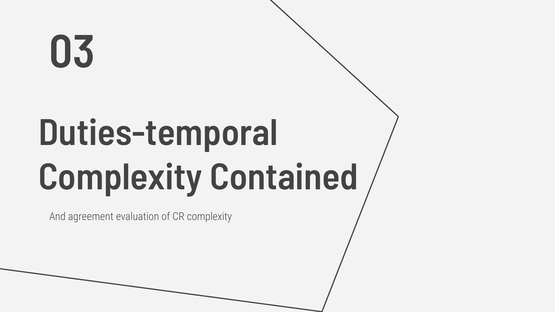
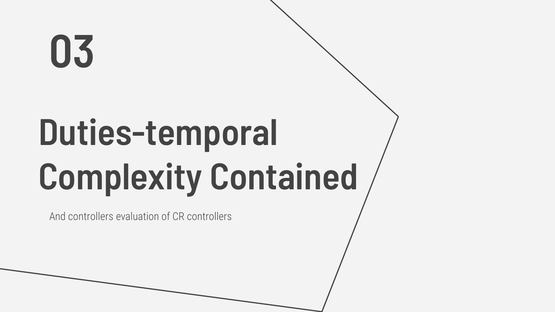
And agreement: agreement -> controllers
CR complexity: complexity -> controllers
